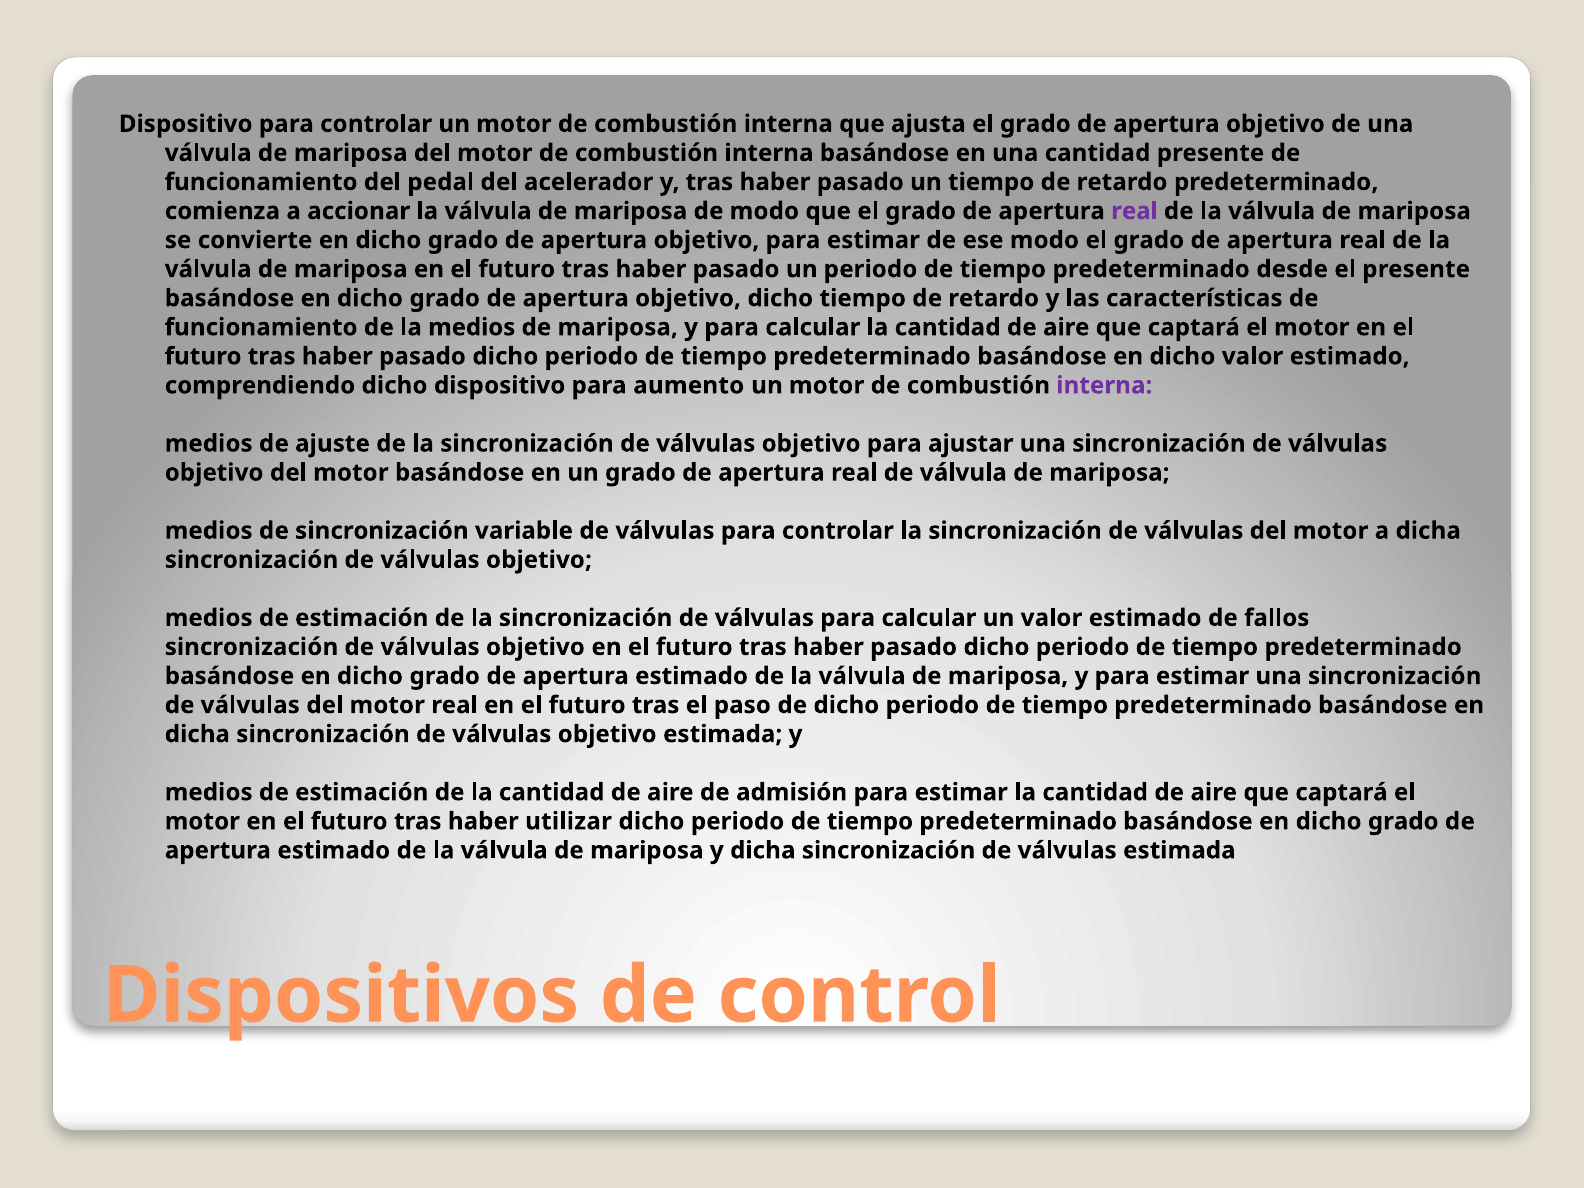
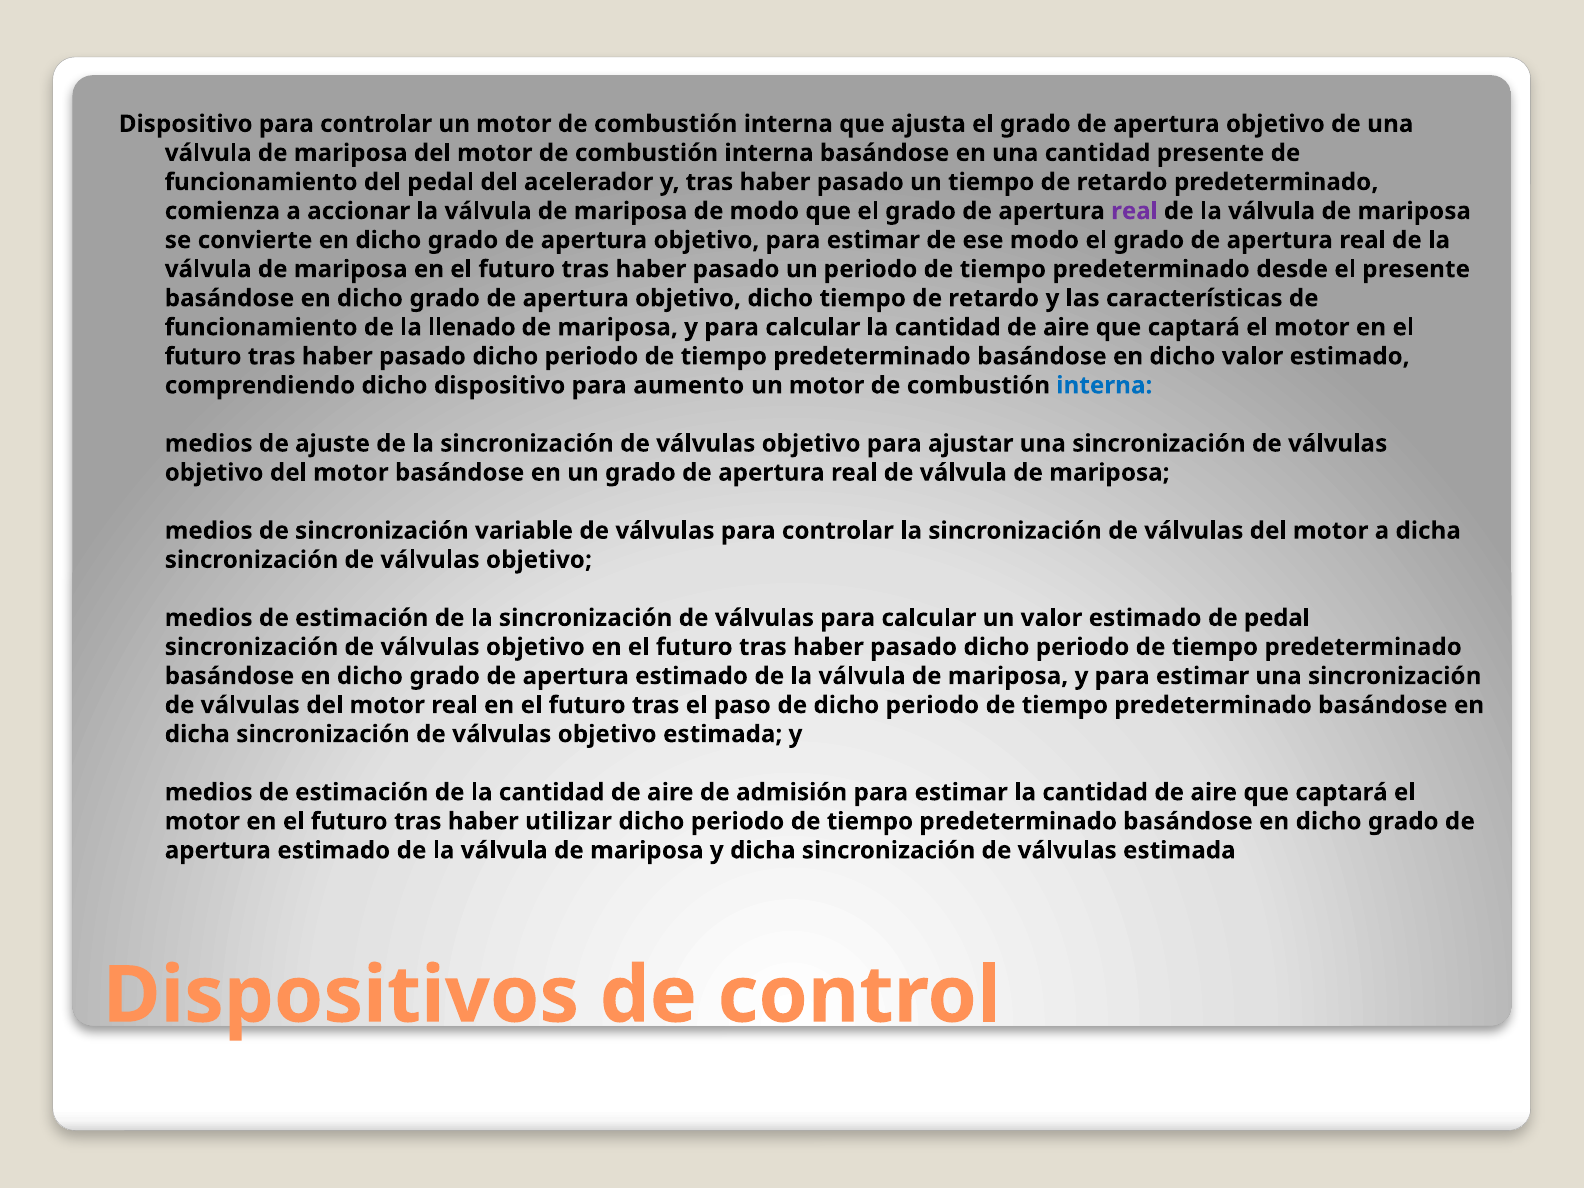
la medios: medios -> llenado
interna at (1104, 385) colour: purple -> blue
de fallos: fallos -> pedal
